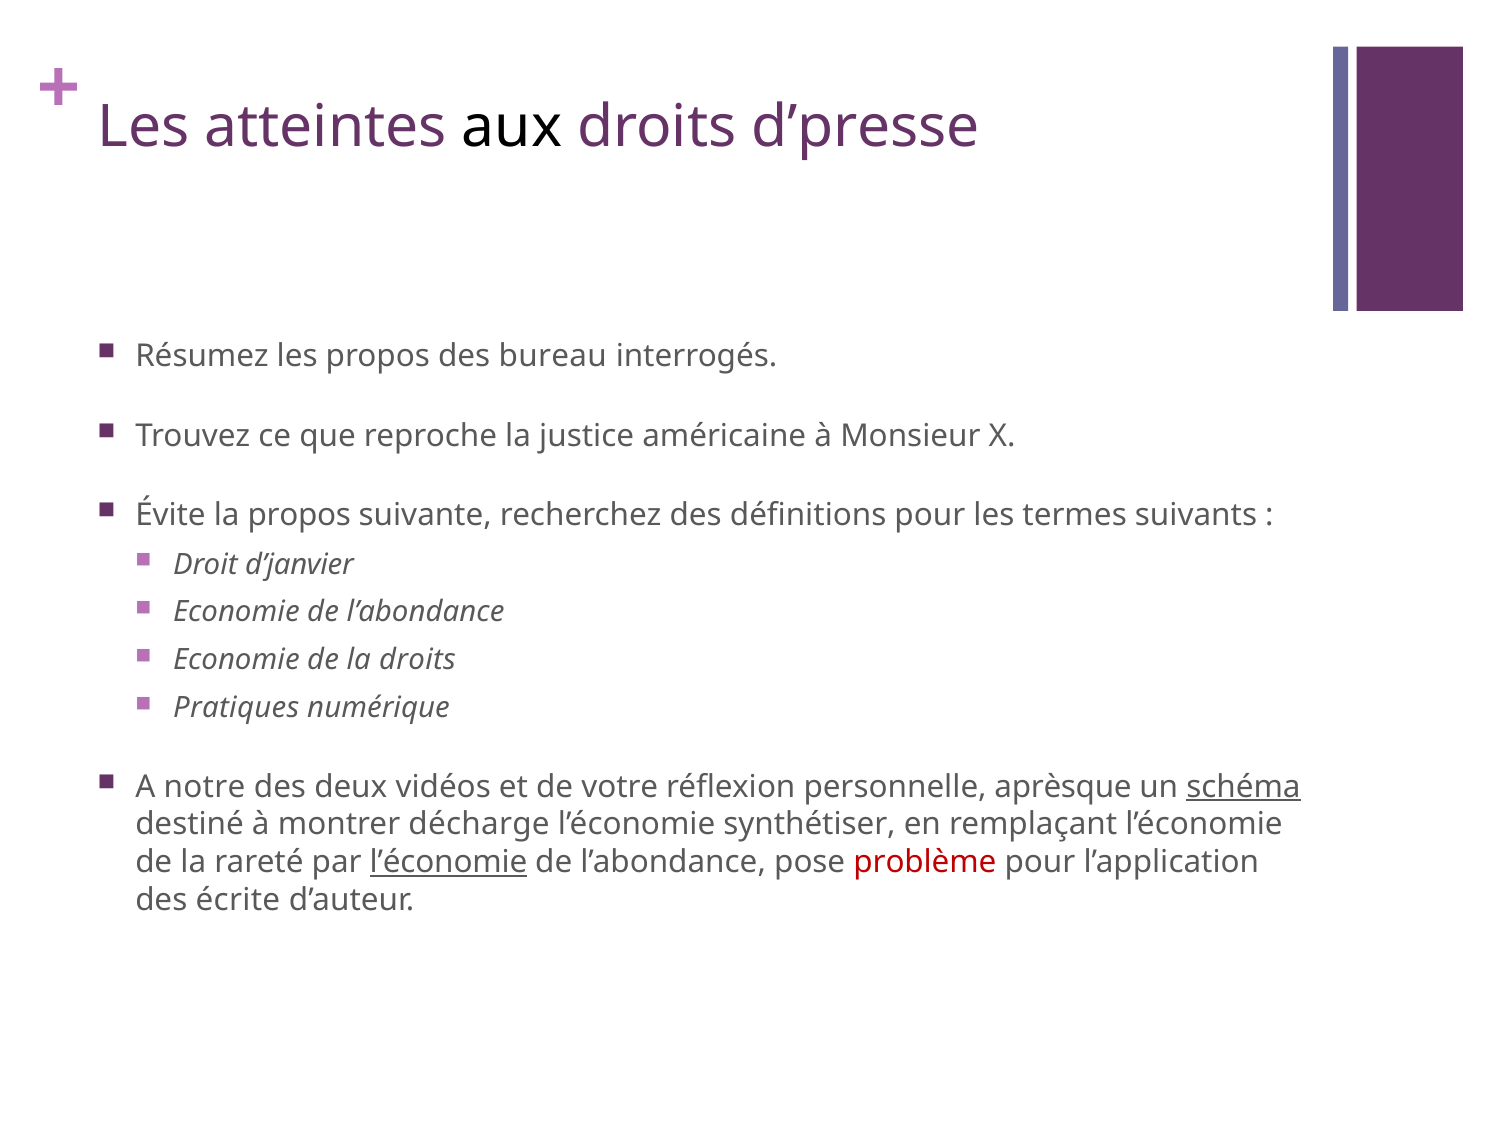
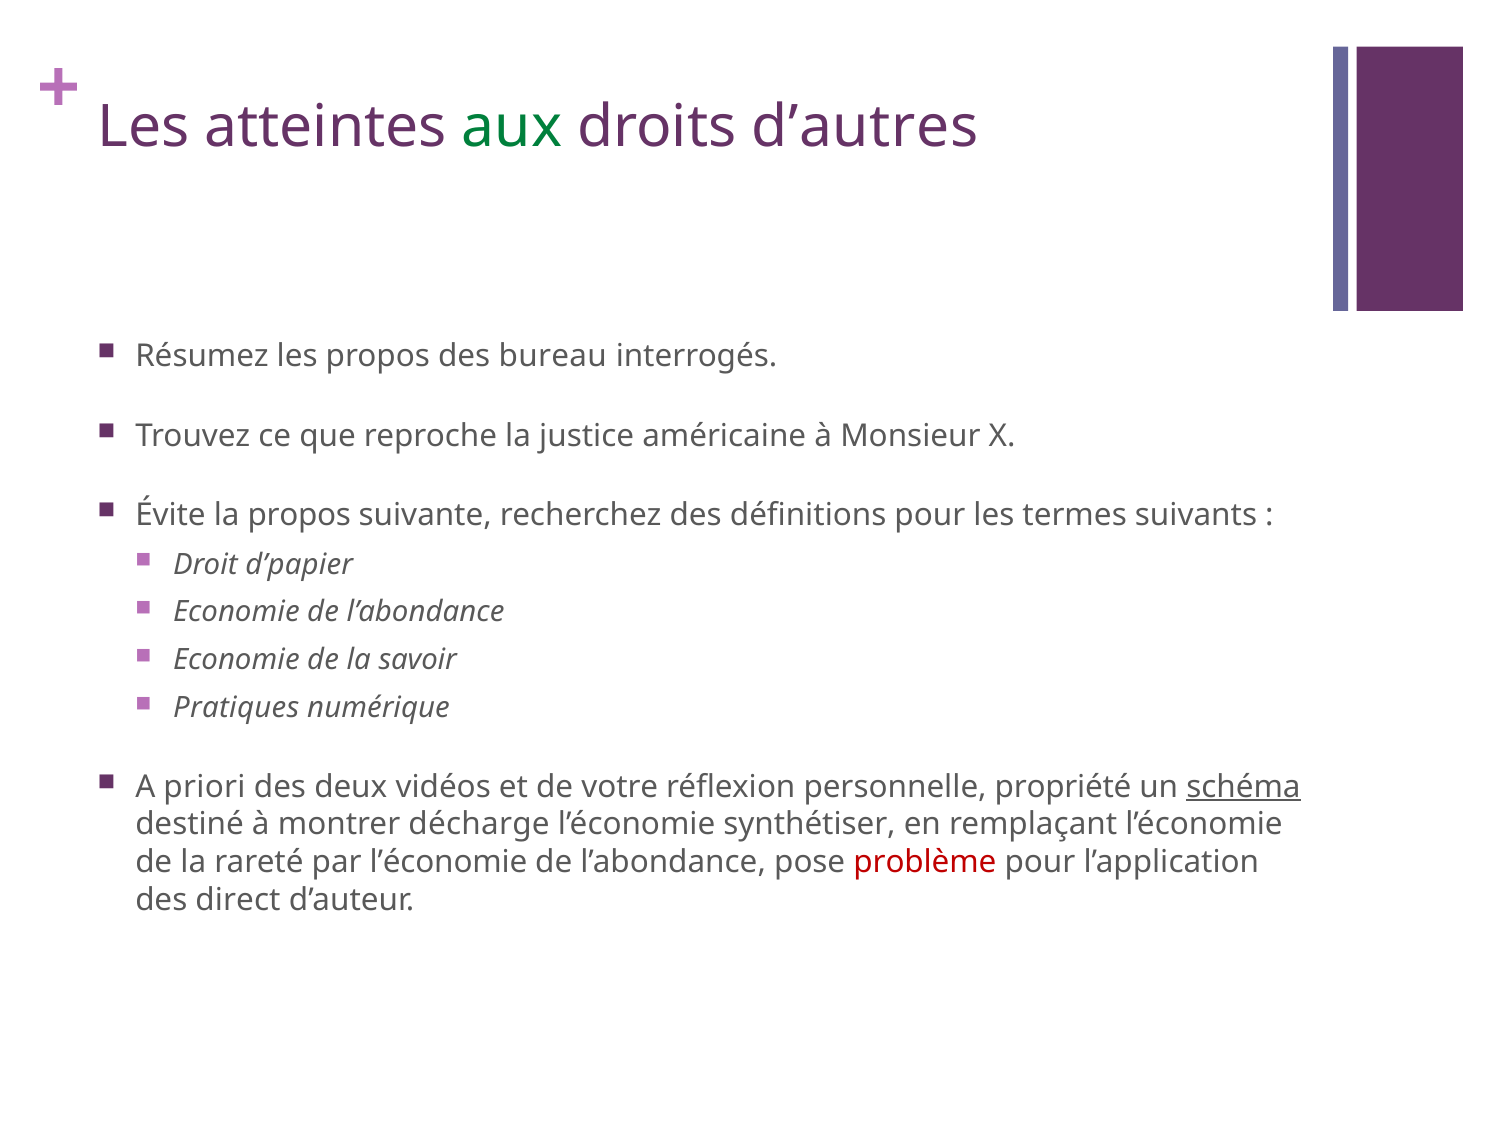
aux colour: black -> green
d’presse: d’presse -> d’autres
d’janvier: d’janvier -> d’papier
la droits: droits -> savoir
notre: notre -> priori
aprèsque: aprèsque -> propriété
l’économie at (448, 862) underline: present -> none
écrite: écrite -> direct
